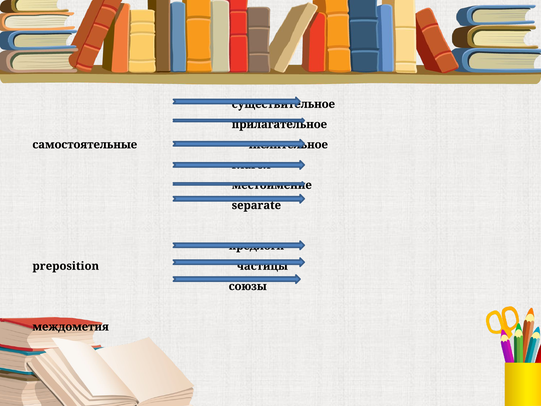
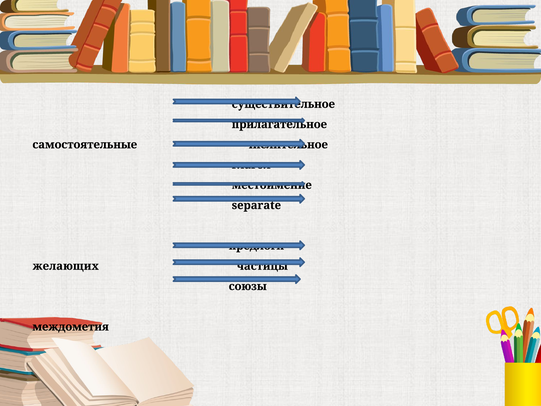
preposition: preposition -> желающих
